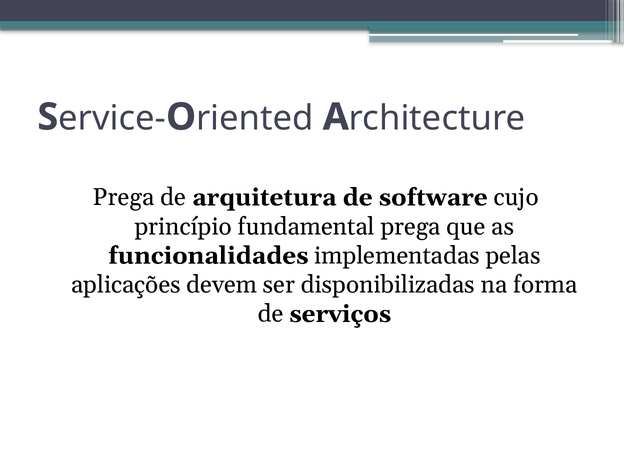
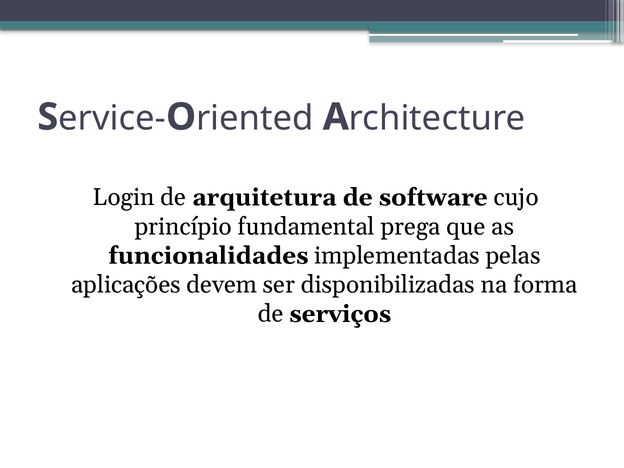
Prega at (124, 197): Prega -> Login
